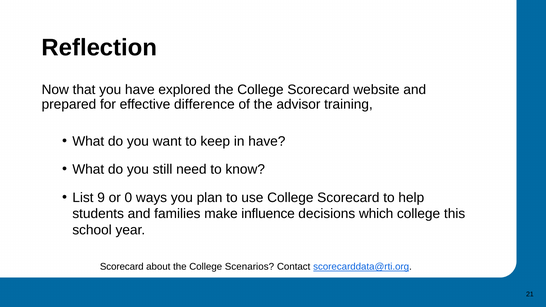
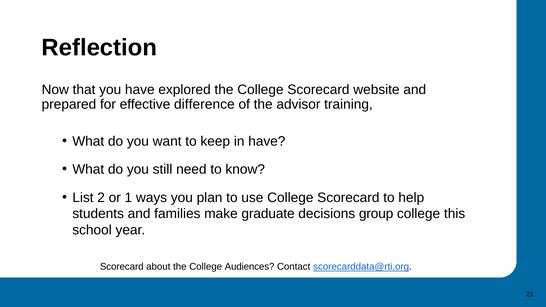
9: 9 -> 2
0: 0 -> 1
influence: influence -> graduate
which: which -> group
Scenarios: Scenarios -> Audiences
